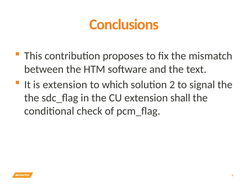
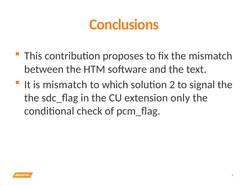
is extension: extension -> mismatch
shall: shall -> only
